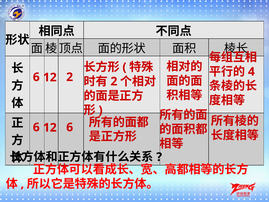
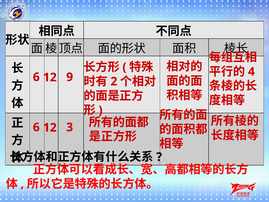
12 2: 2 -> 9
12 6: 6 -> 3
